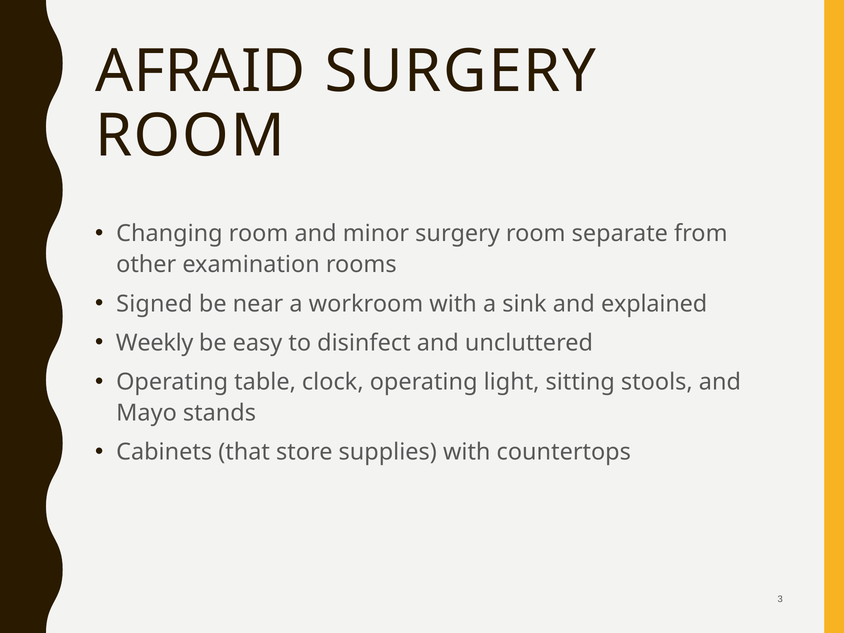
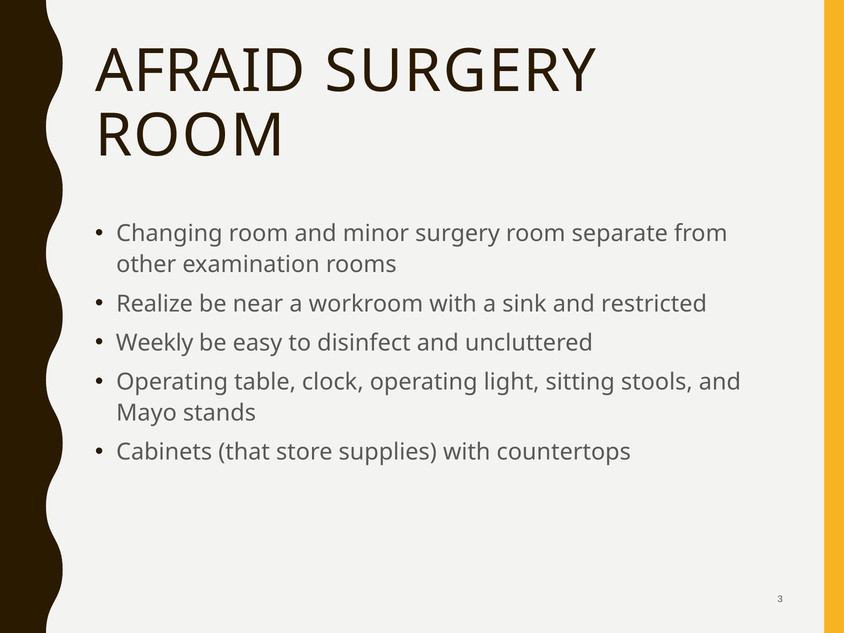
Signed: Signed -> Realize
explained: explained -> restricted
